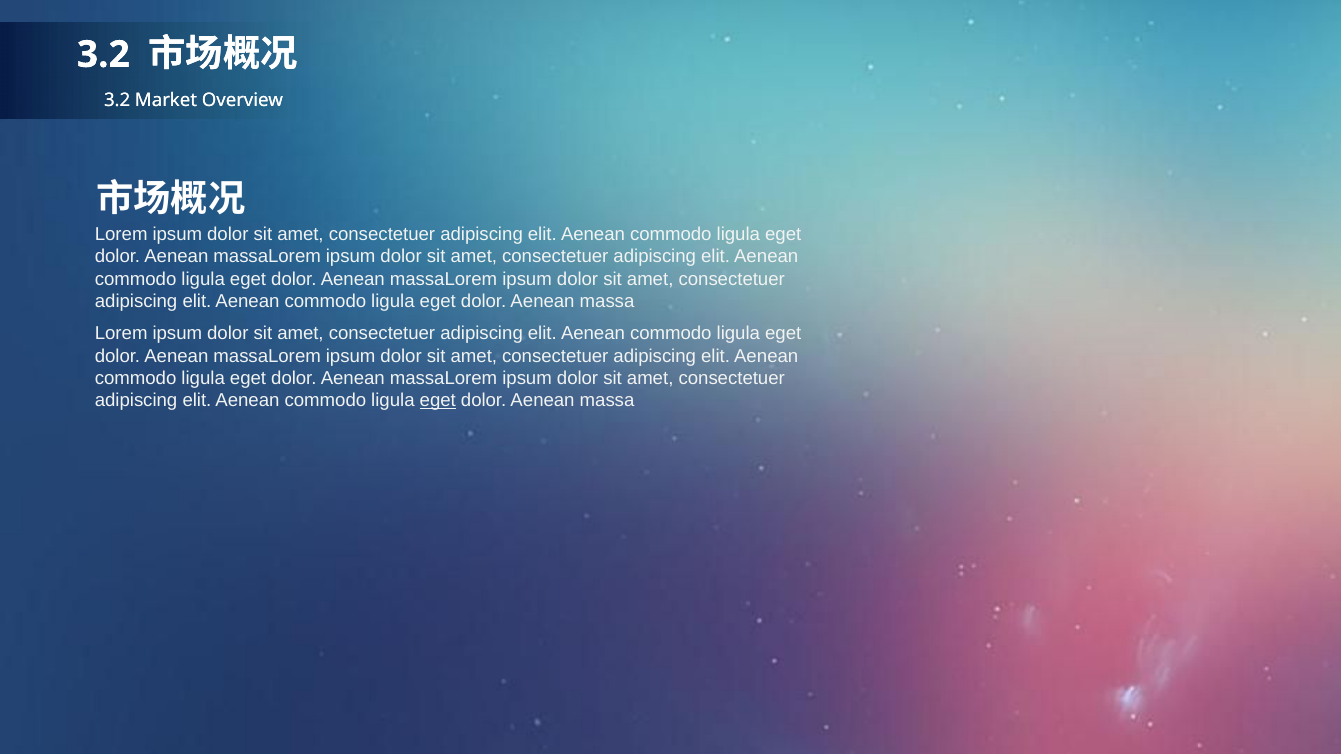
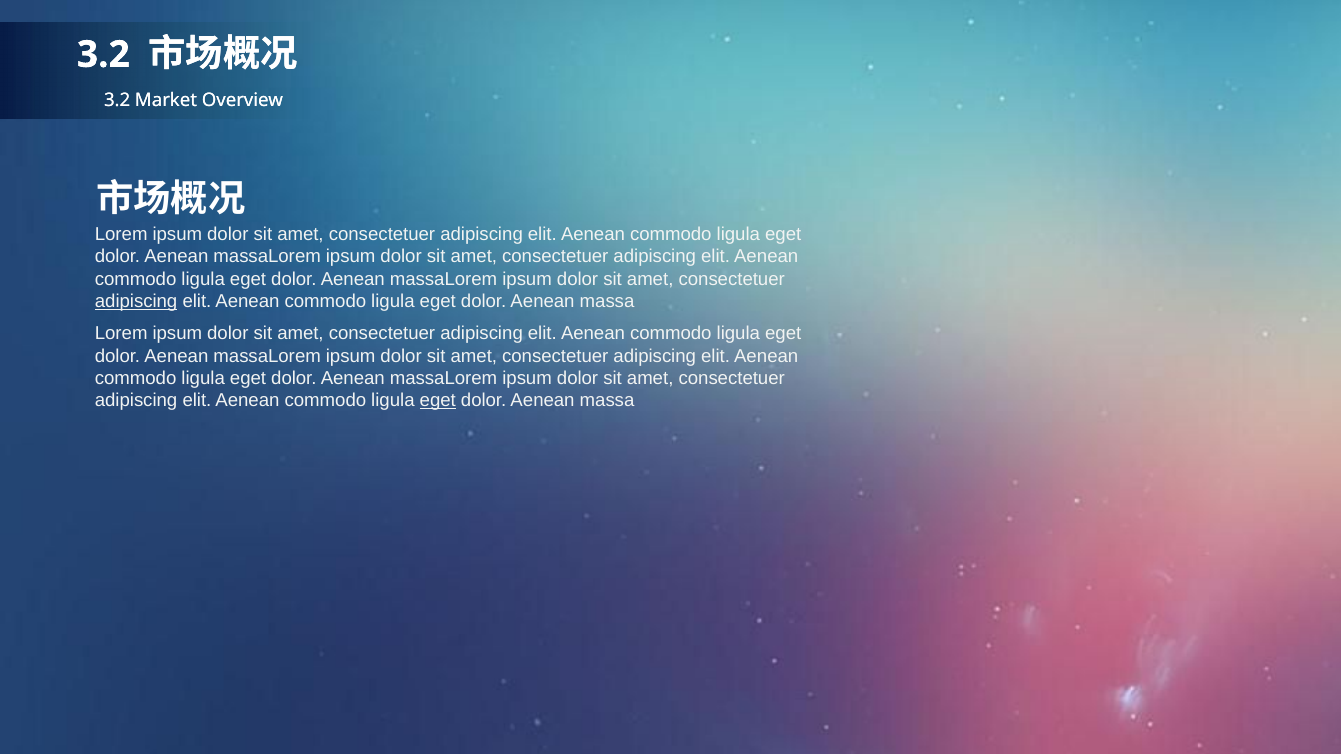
adipiscing at (136, 302) underline: none -> present
